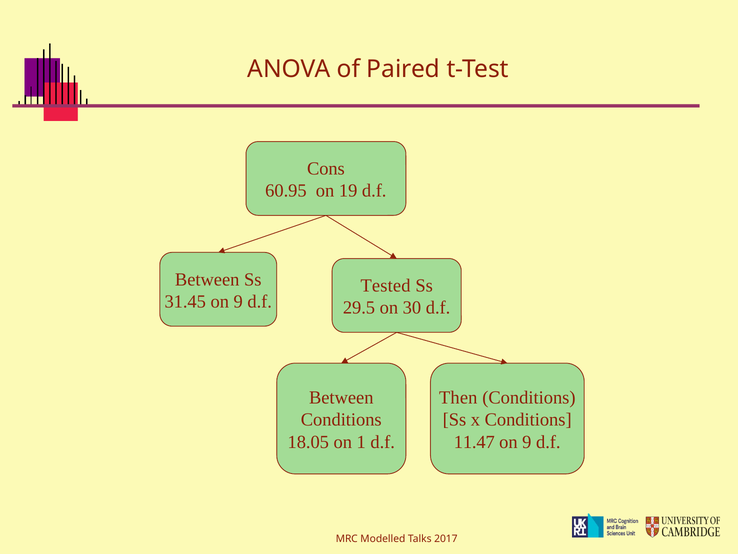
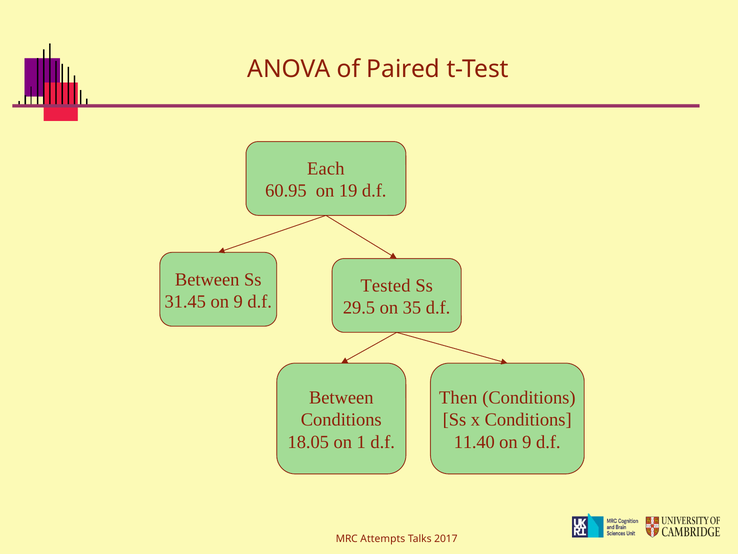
Cons: Cons -> Each
30: 30 -> 35
11.47: 11.47 -> 11.40
Modelled: Modelled -> Attempts
